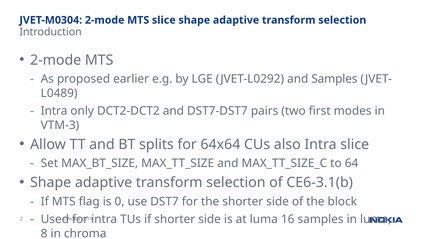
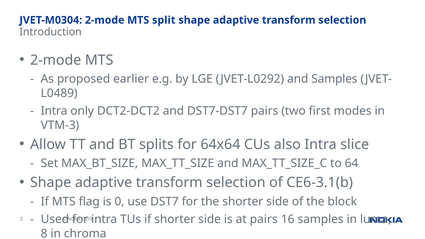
MTS slice: slice -> split
at luma: luma -> pairs
